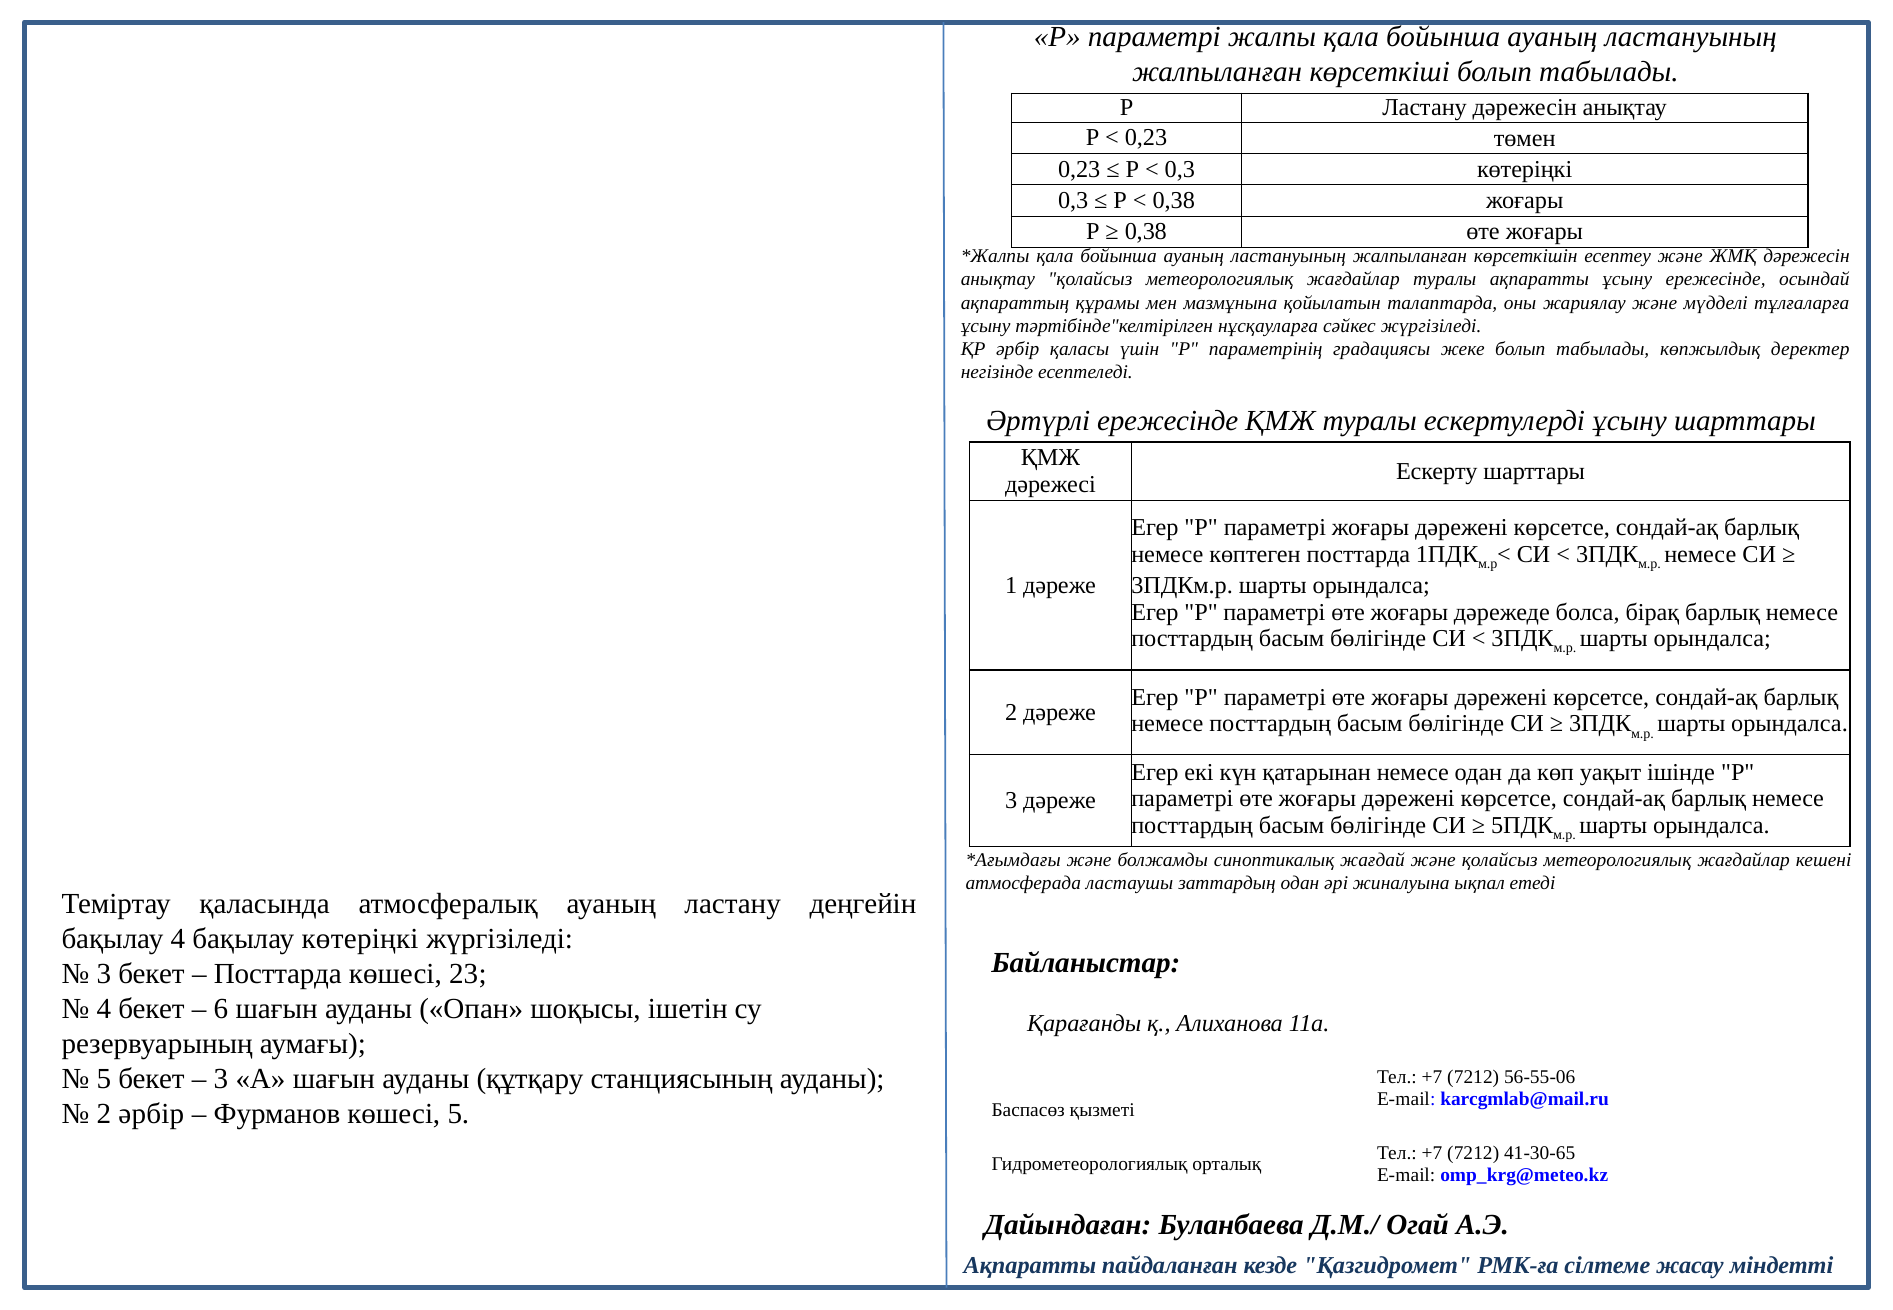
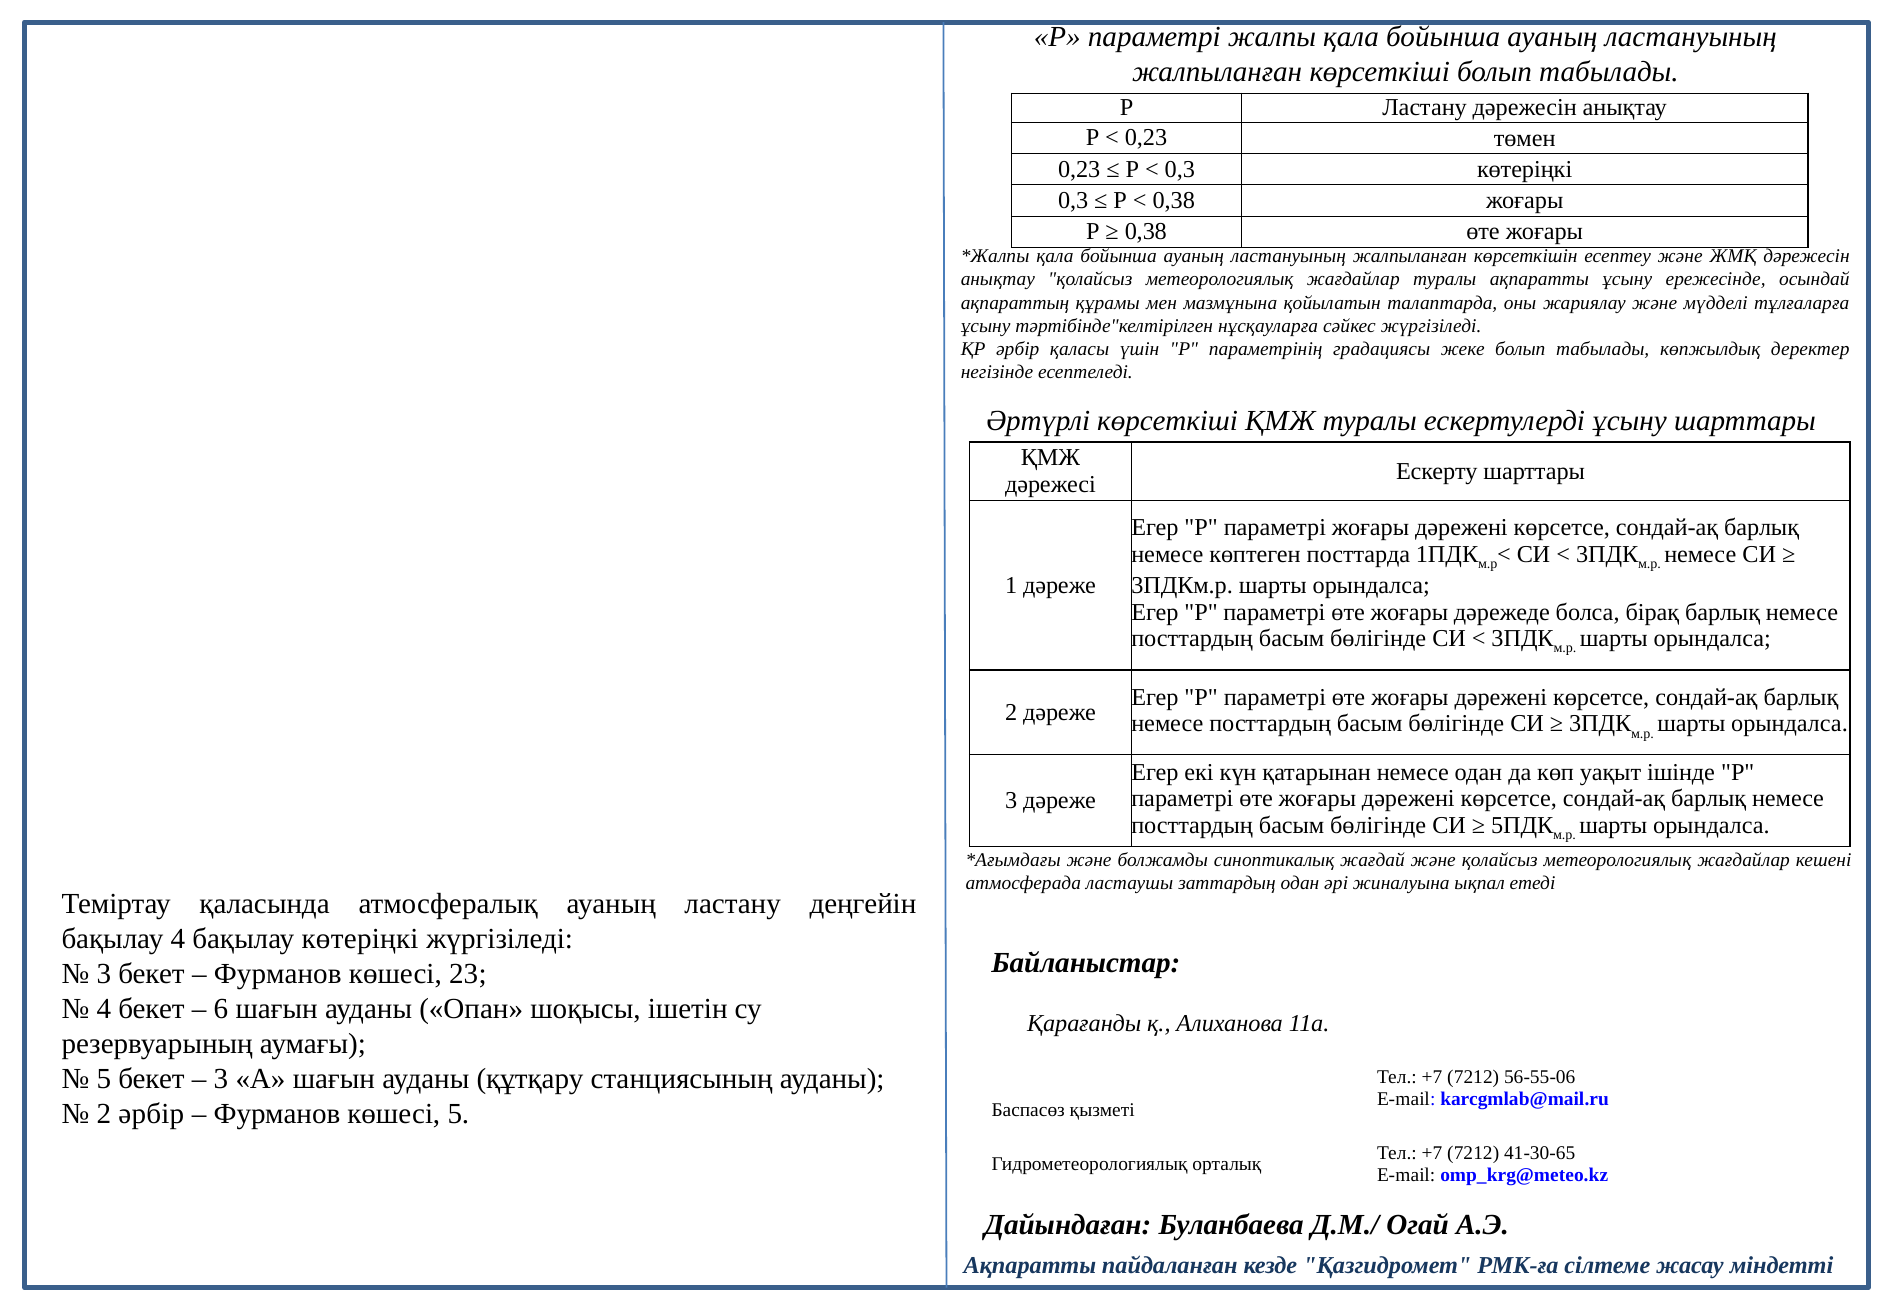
Әртүрлі ережесінде: ережесінде -> көрсеткіші
Посттарда at (278, 975): Посттарда -> Фурманов
